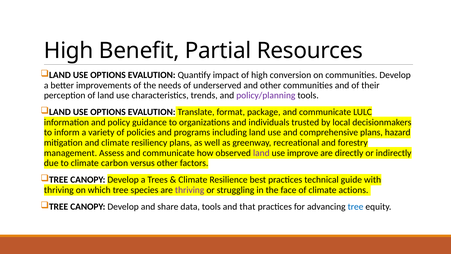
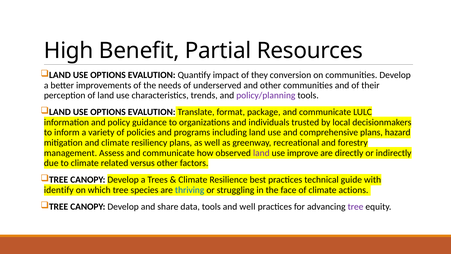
of high: high -> they
carbon: carbon -> related
thriving at (59, 190): thriving -> identify
thriving at (190, 190) colour: purple -> blue
and that: that -> well
tree at (356, 207) colour: blue -> purple
